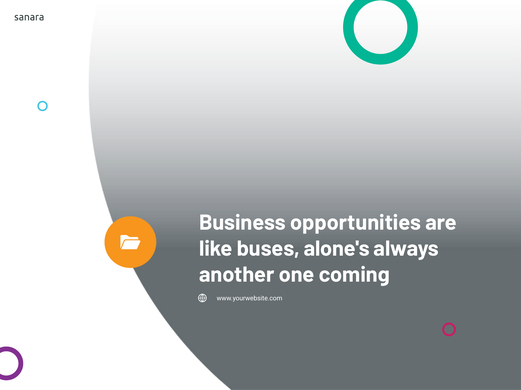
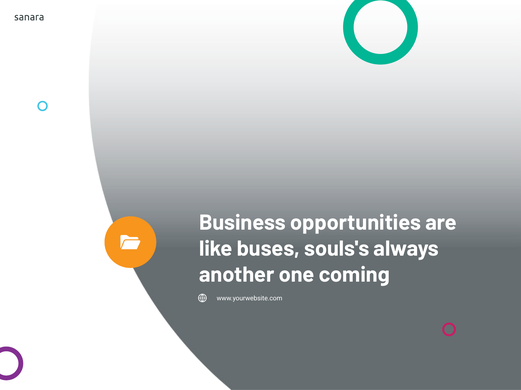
alone's: alone's -> souls's
